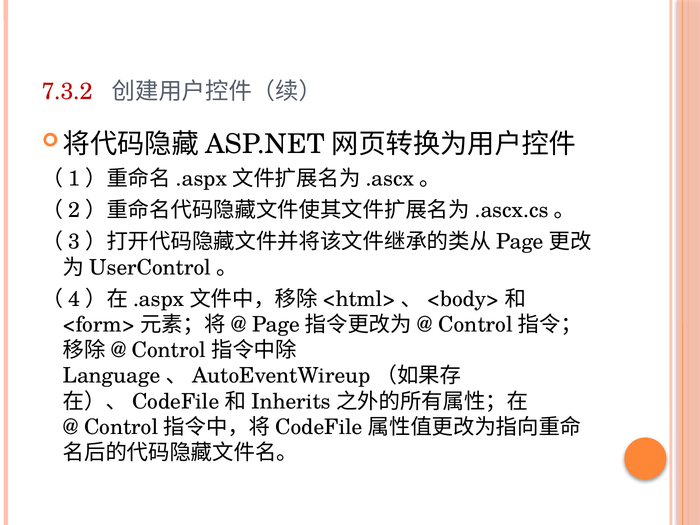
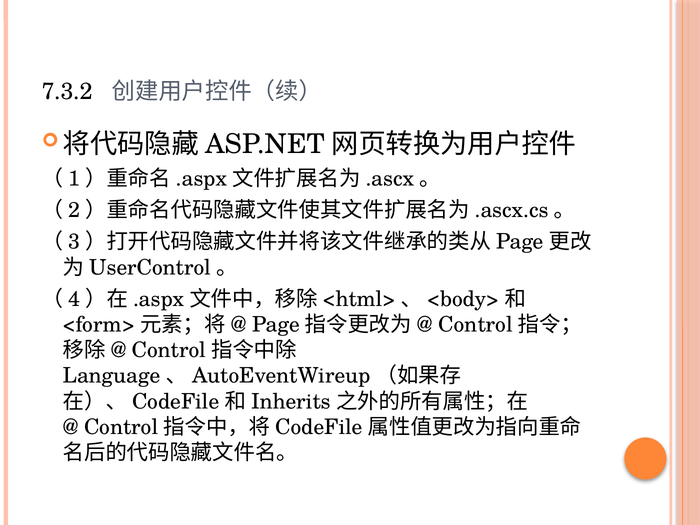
7.3.2 colour: red -> black
